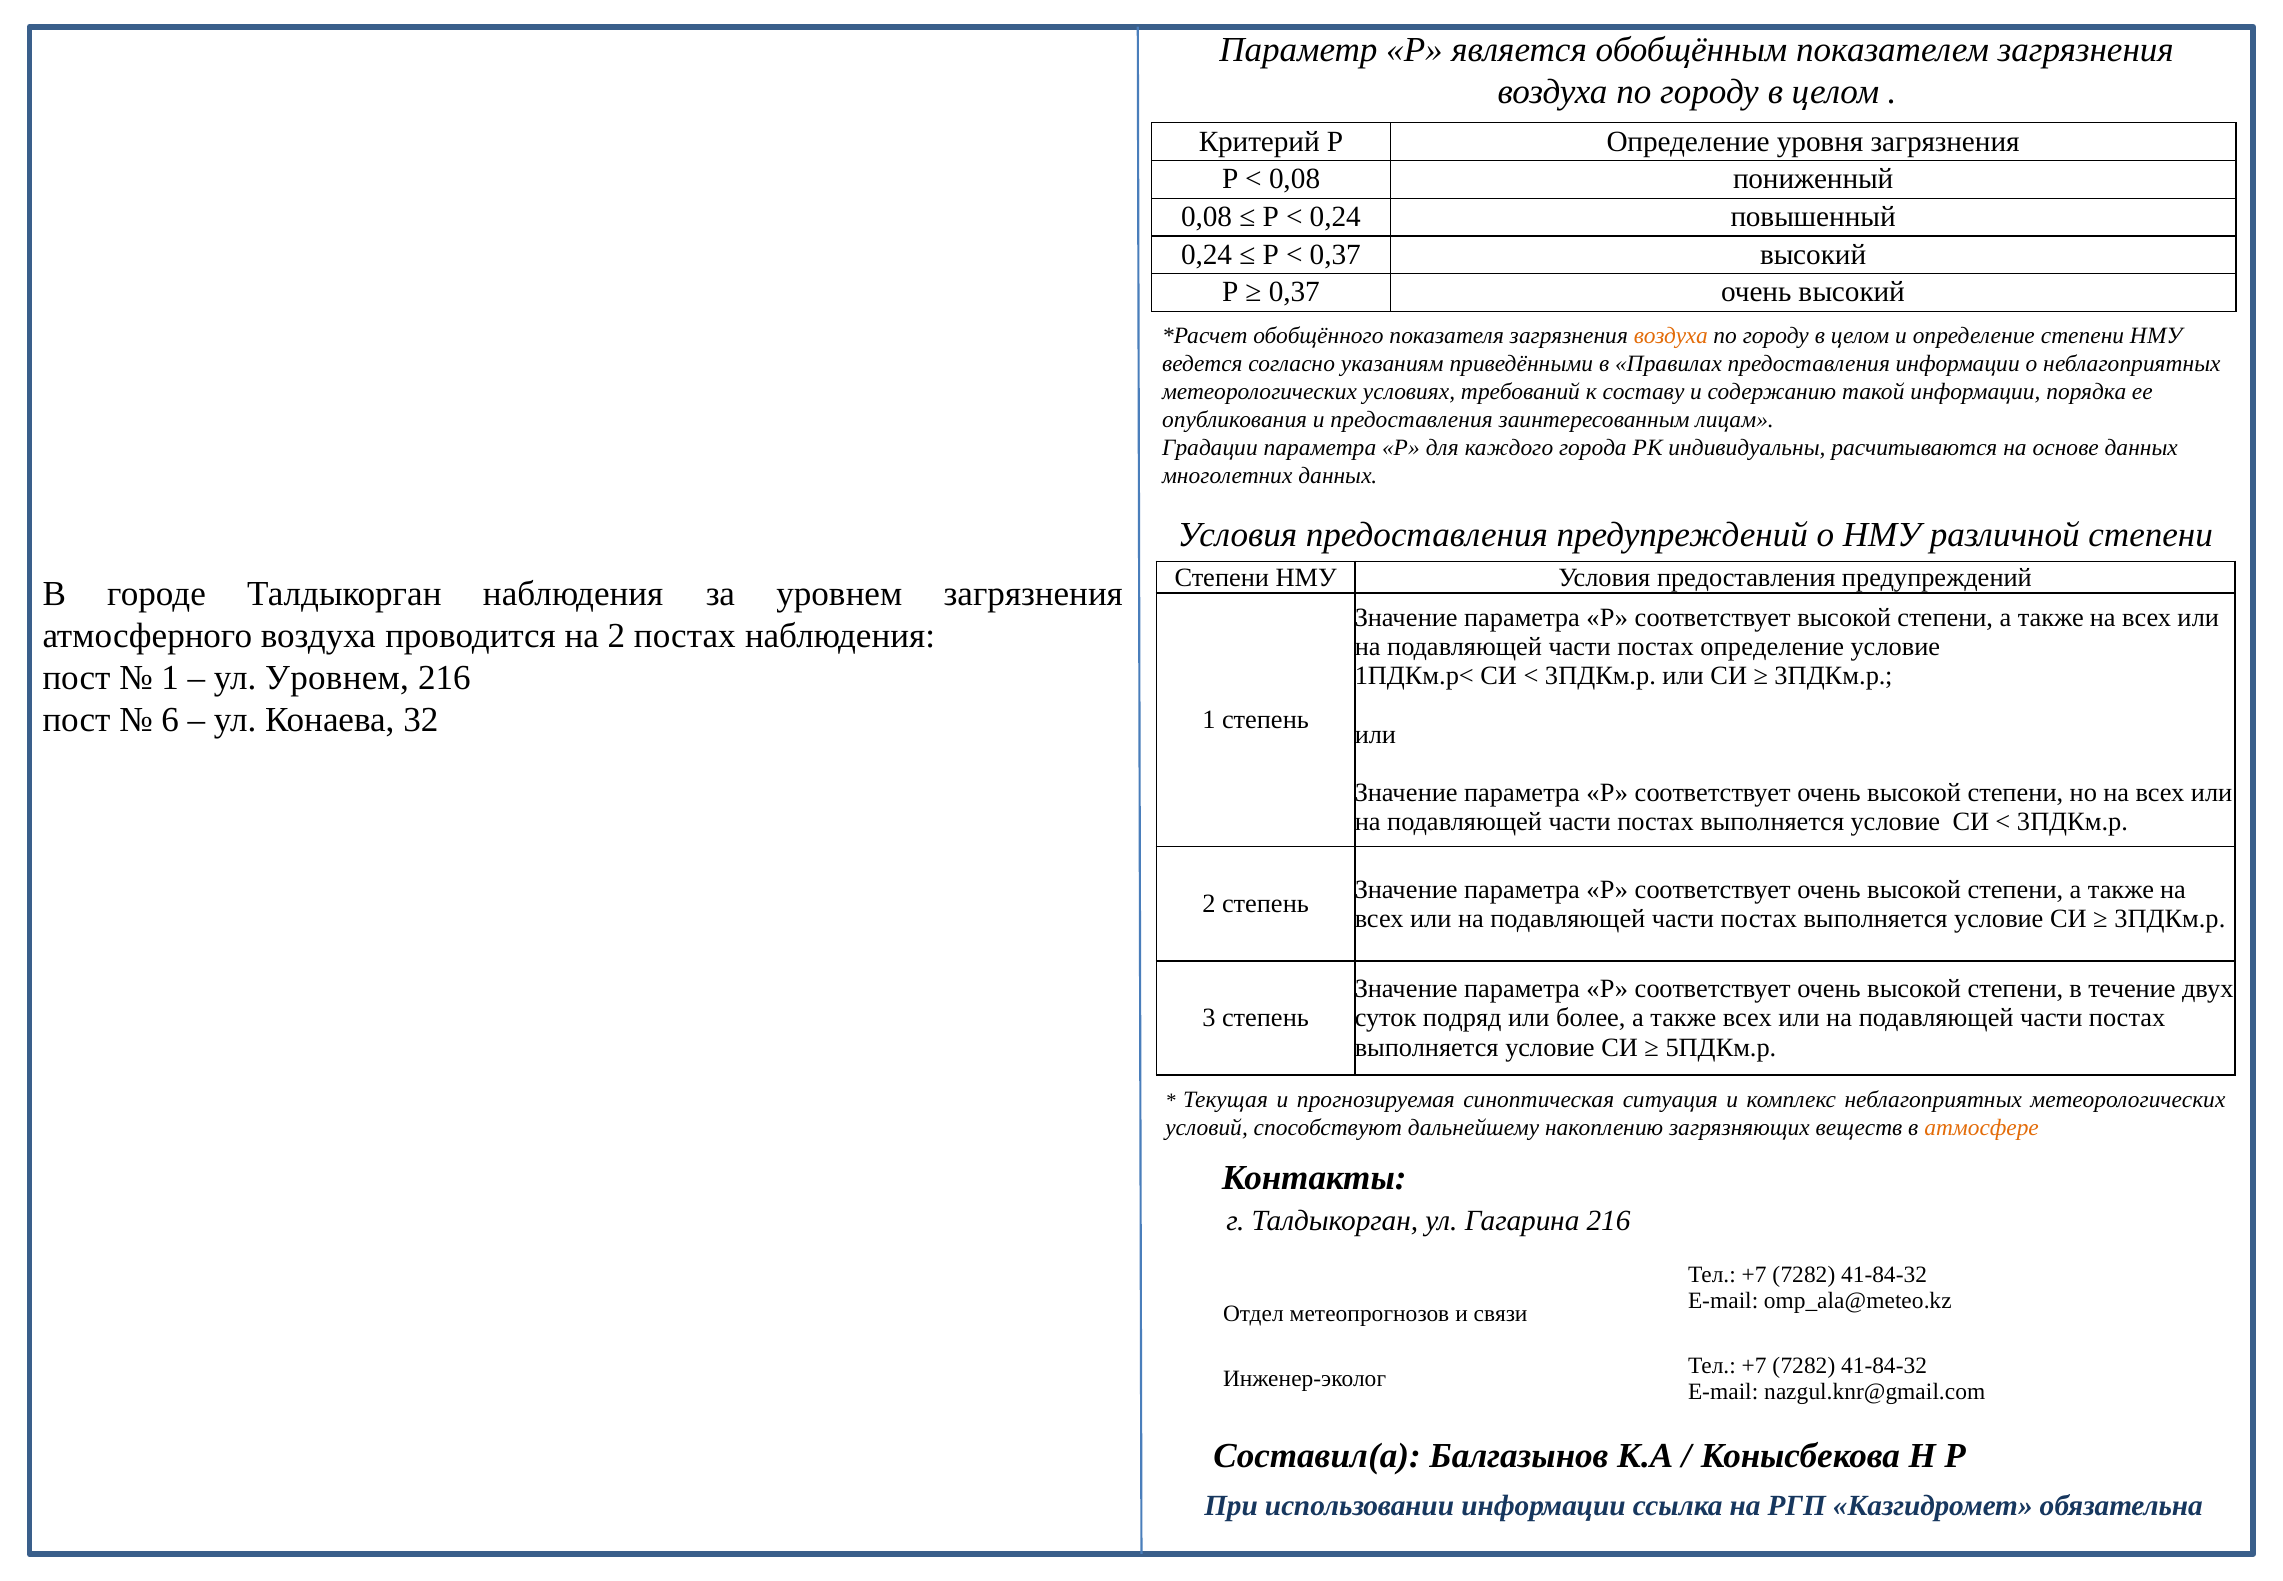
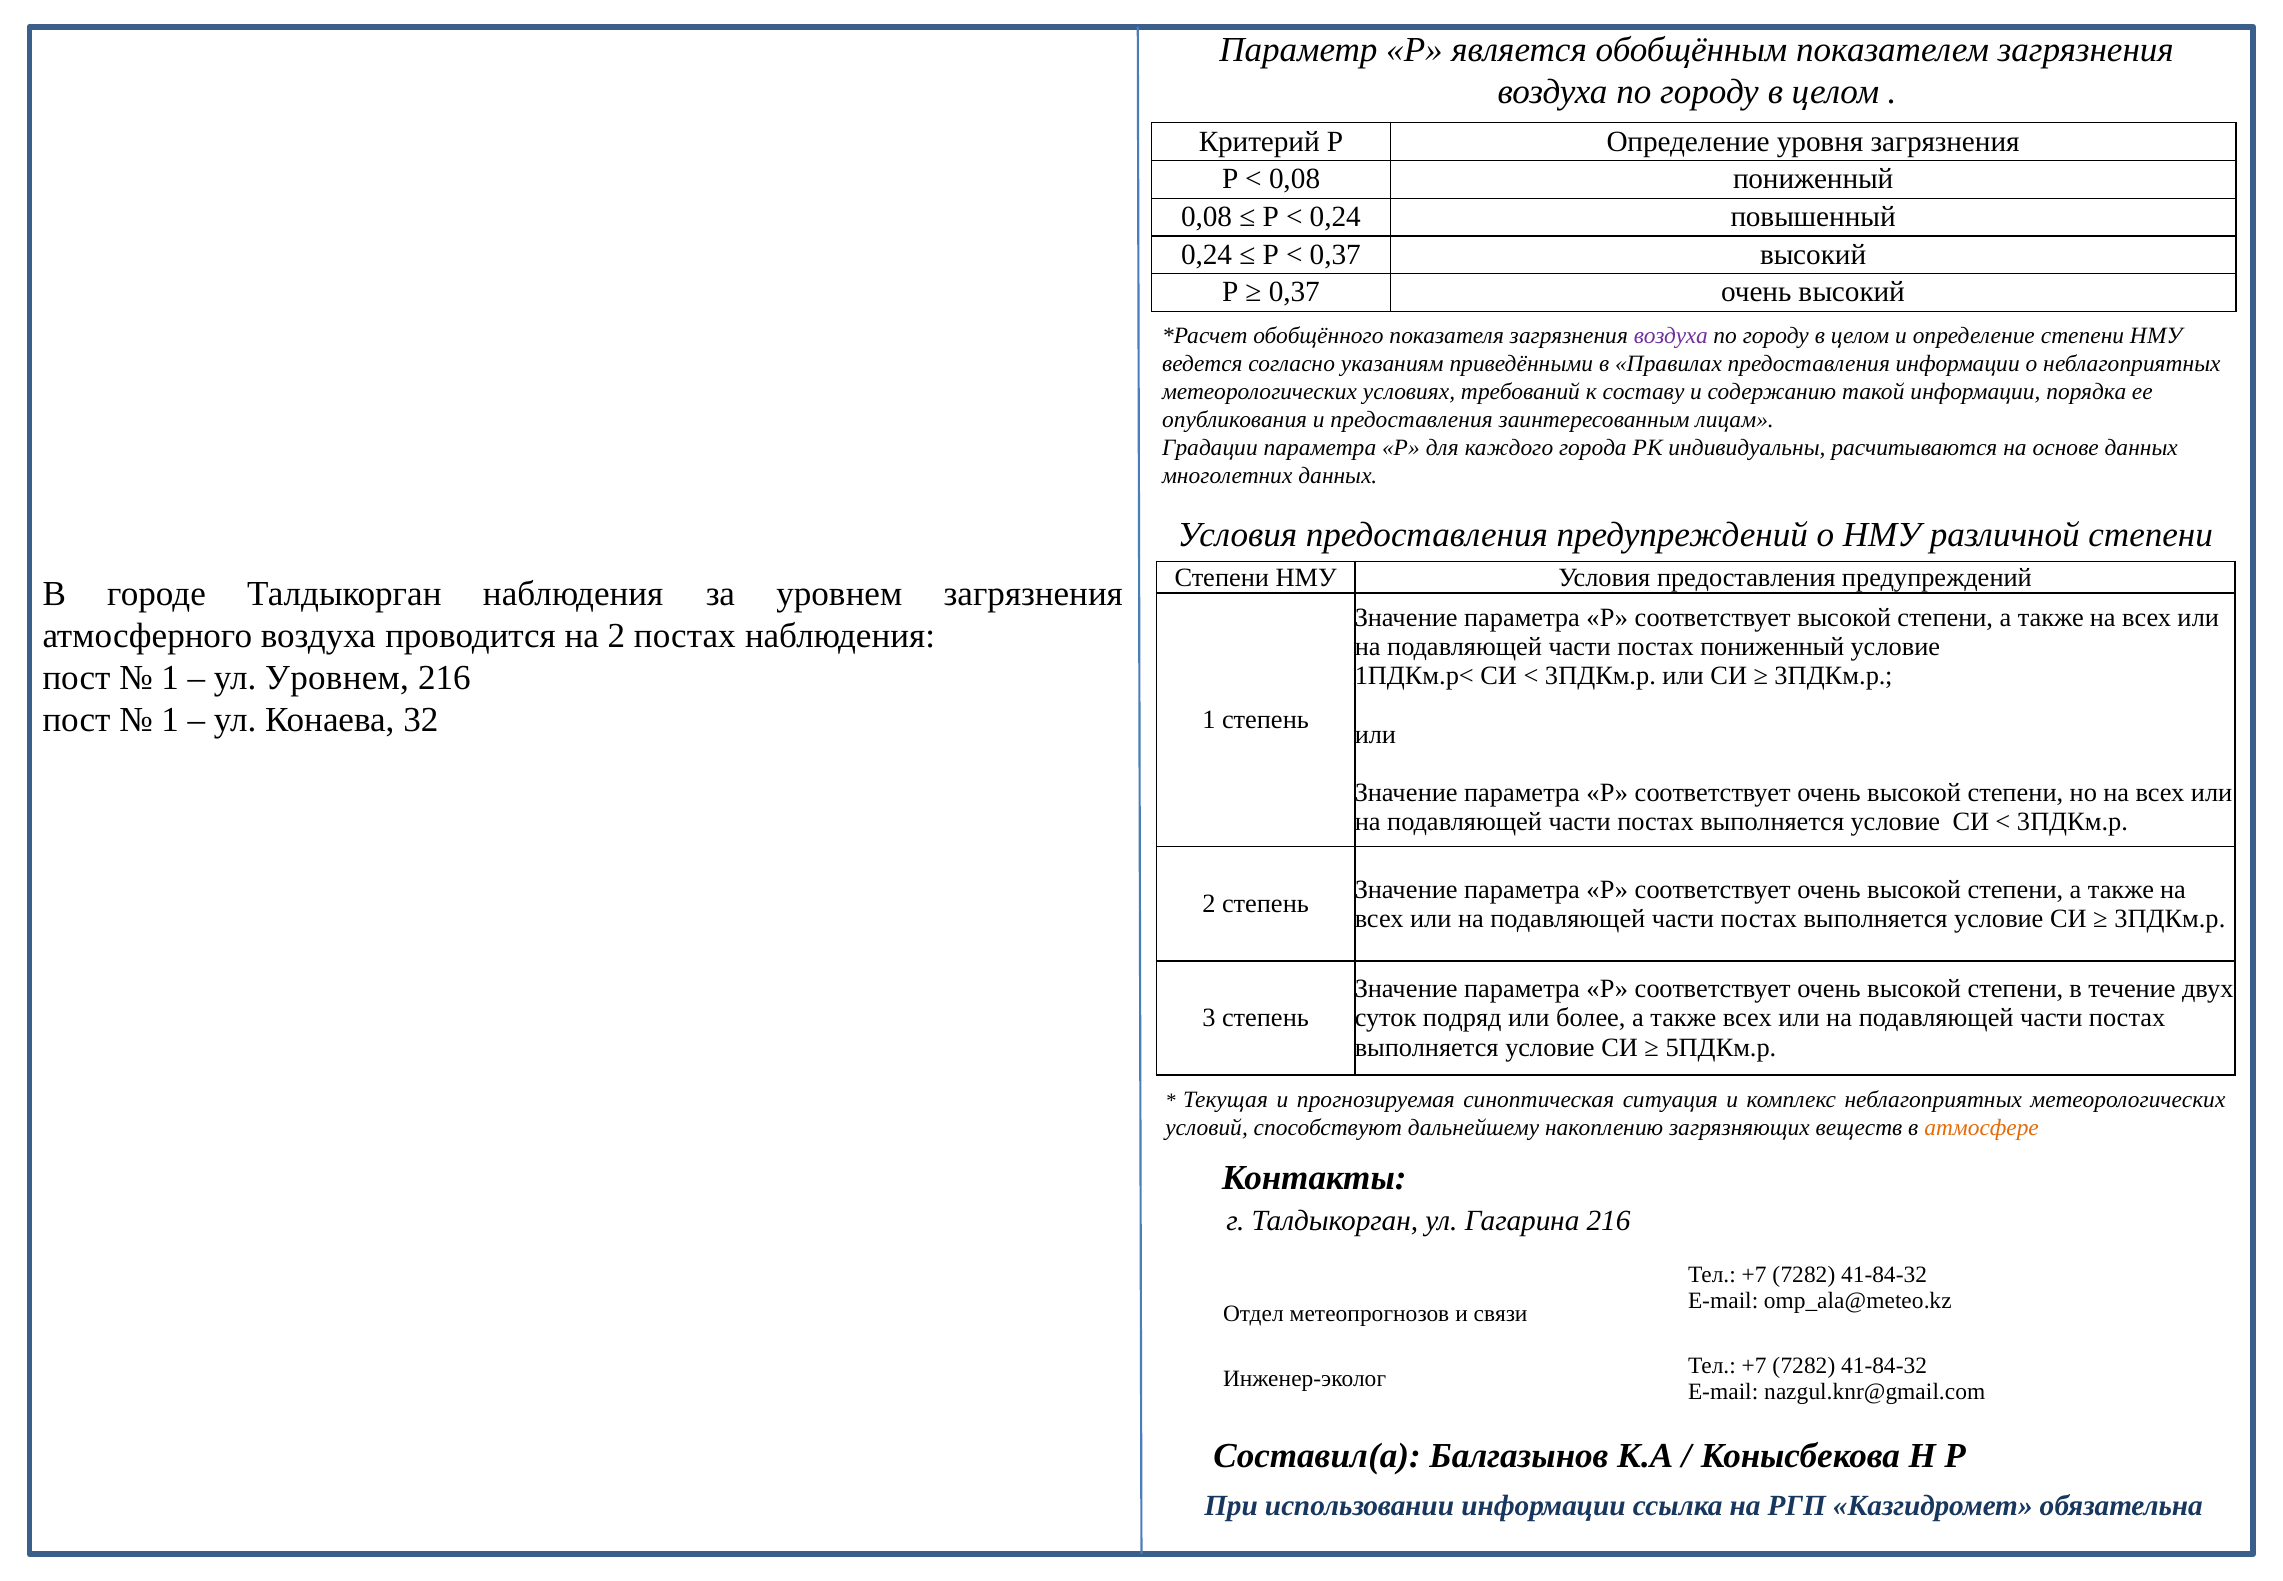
воздуха at (1671, 335) colour: orange -> purple
постах определение: определение -> пониженный
6 at (170, 720): 6 -> 1
